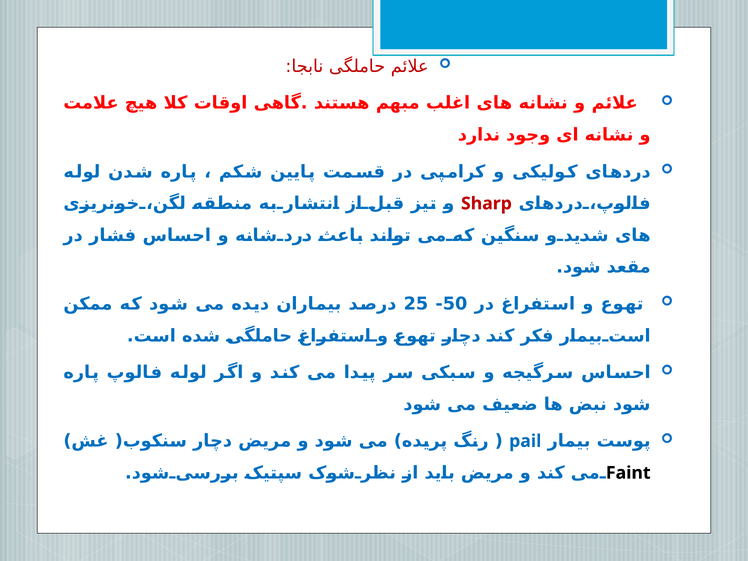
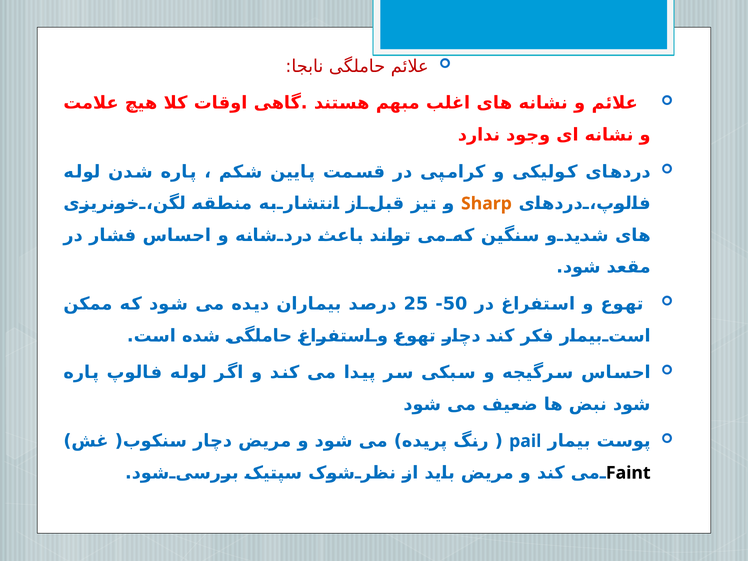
Sharp colour: red -> orange
